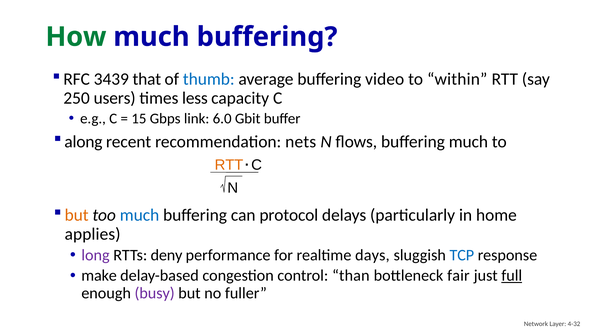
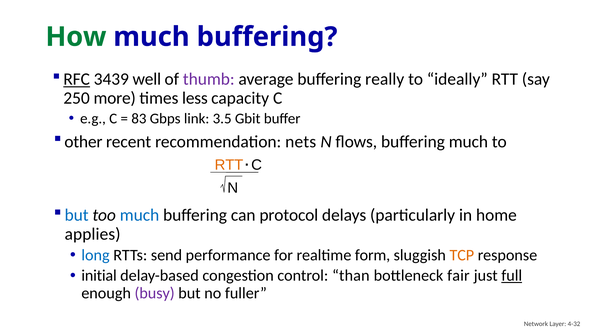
RFC underline: none -> present
that: that -> well
thumb colour: blue -> purple
video: video -> really
within: within -> ideally
users: users -> more
15: 15 -> 83
6.0: 6.0 -> 3.5
along: along -> other
but at (77, 215) colour: orange -> blue
long colour: purple -> blue
deny: deny -> send
days: days -> form
TCP colour: blue -> orange
make: make -> initial
